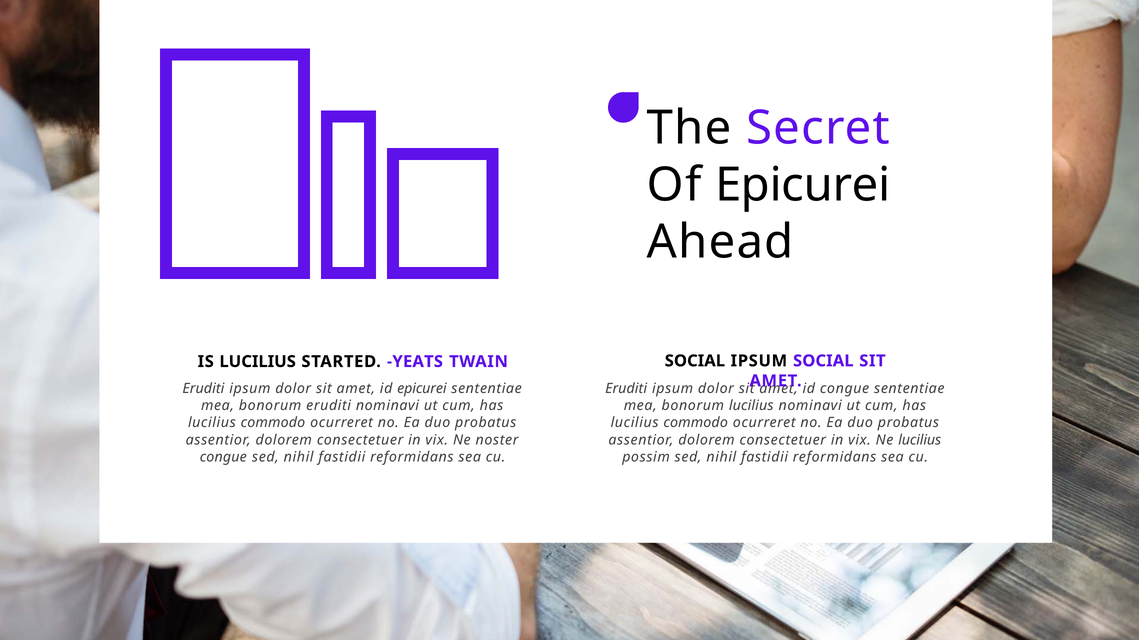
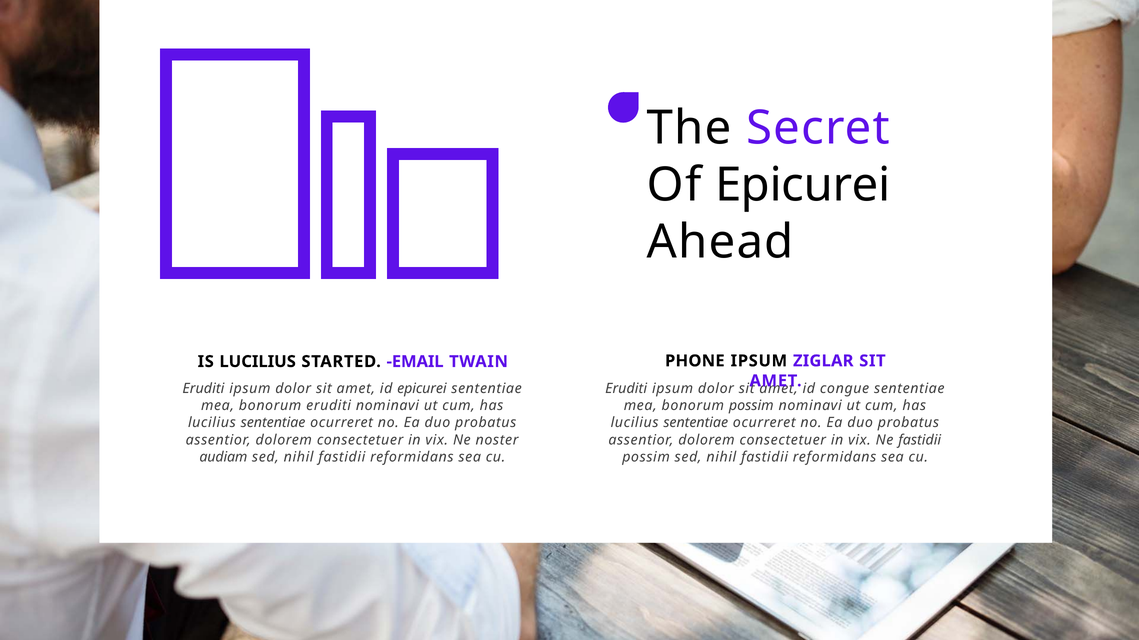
SOCIAL at (695, 361): SOCIAL -> PHONE
IPSUM SOCIAL: SOCIAL -> ZIGLAR
YEATS: YEATS -> EMAIL
bonorum lucilius: lucilius -> possim
commodo at (273, 423): commodo -> sententiae
commodo at (696, 423): commodo -> sententiae
Ne lucilius: lucilius -> fastidii
congue at (223, 457): congue -> audiam
